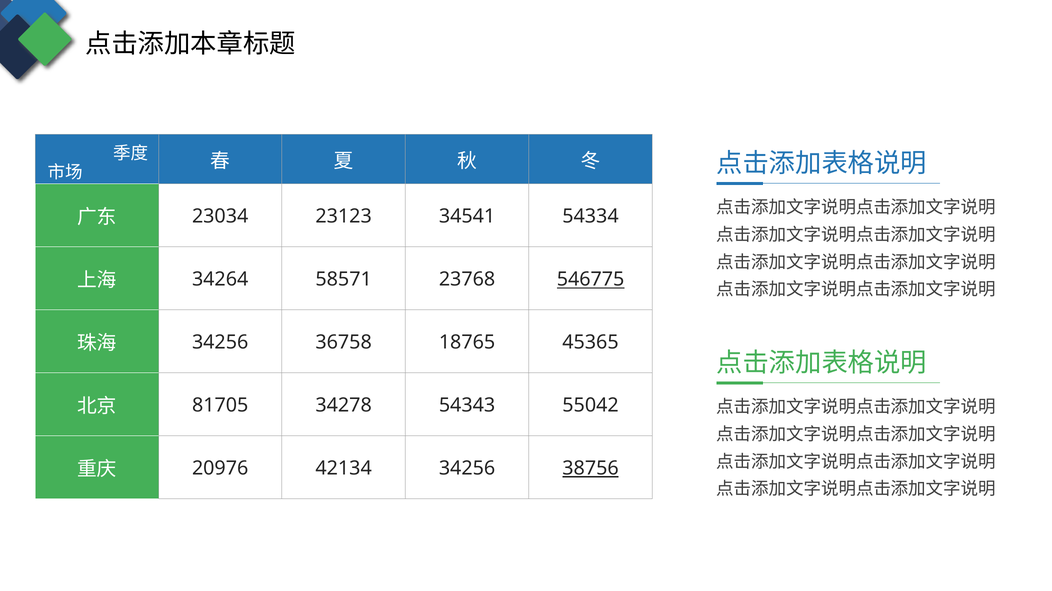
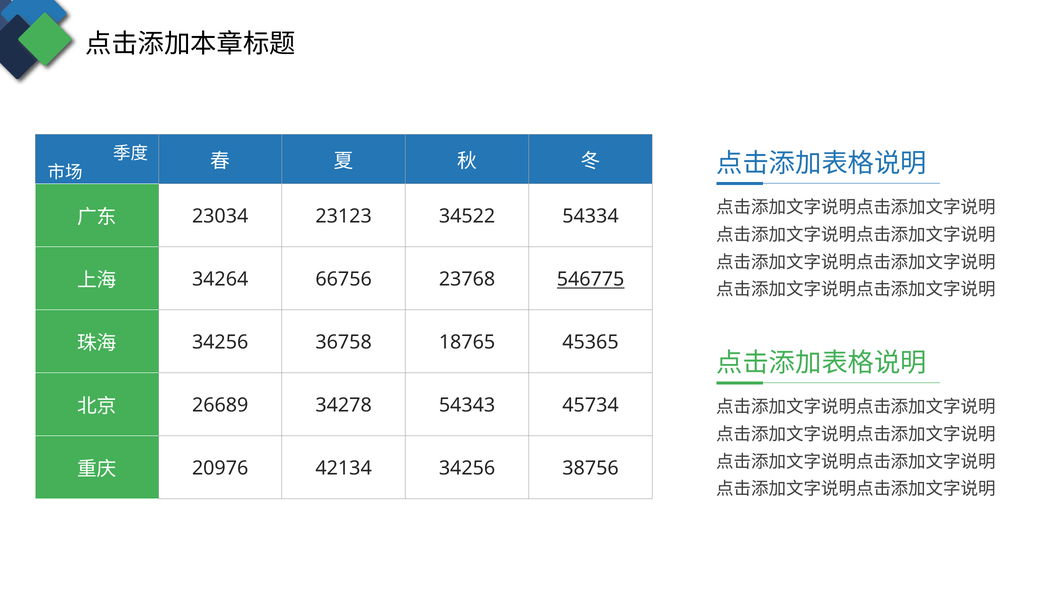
34541: 34541 -> 34522
58571: 58571 -> 66756
81705: 81705 -> 26689
55042: 55042 -> 45734
38756 underline: present -> none
